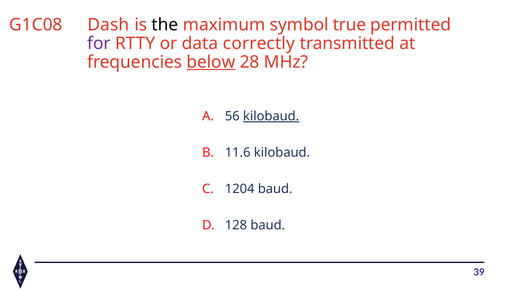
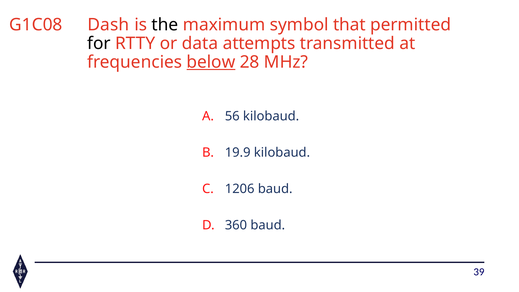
true: true -> that
for colour: purple -> black
correctly: correctly -> attempts
kilobaud at (271, 116) underline: present -> none
11.6: 11.6 -> 19.9
1204: 1204 -> 1206
128: 128 -> 360
